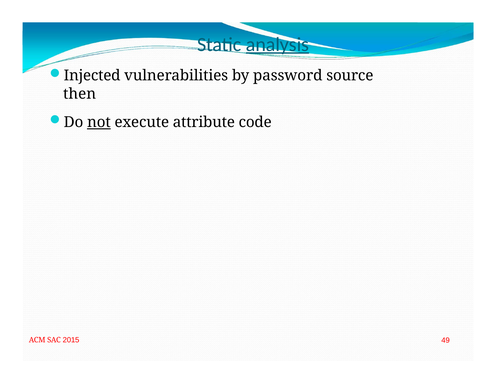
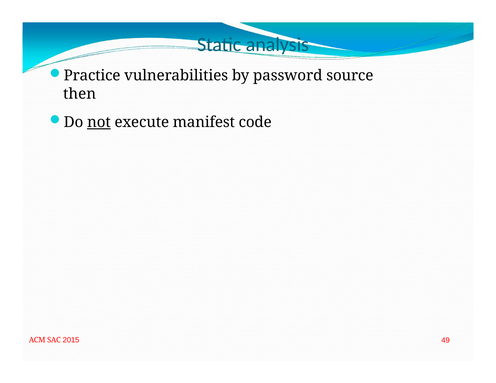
analysis underline: present -> none
Injected: Injected -> Practice
attribute: attribute -> manifest
